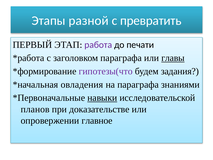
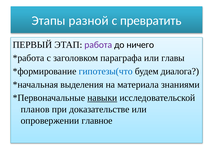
печати: печати -> ничего
главы underline: present -> none
гипотезы(что colour: purple -> blue
задания: задания -> диалога
овладения: овладения -> выделения
на параграфа: параграфа -> материала
